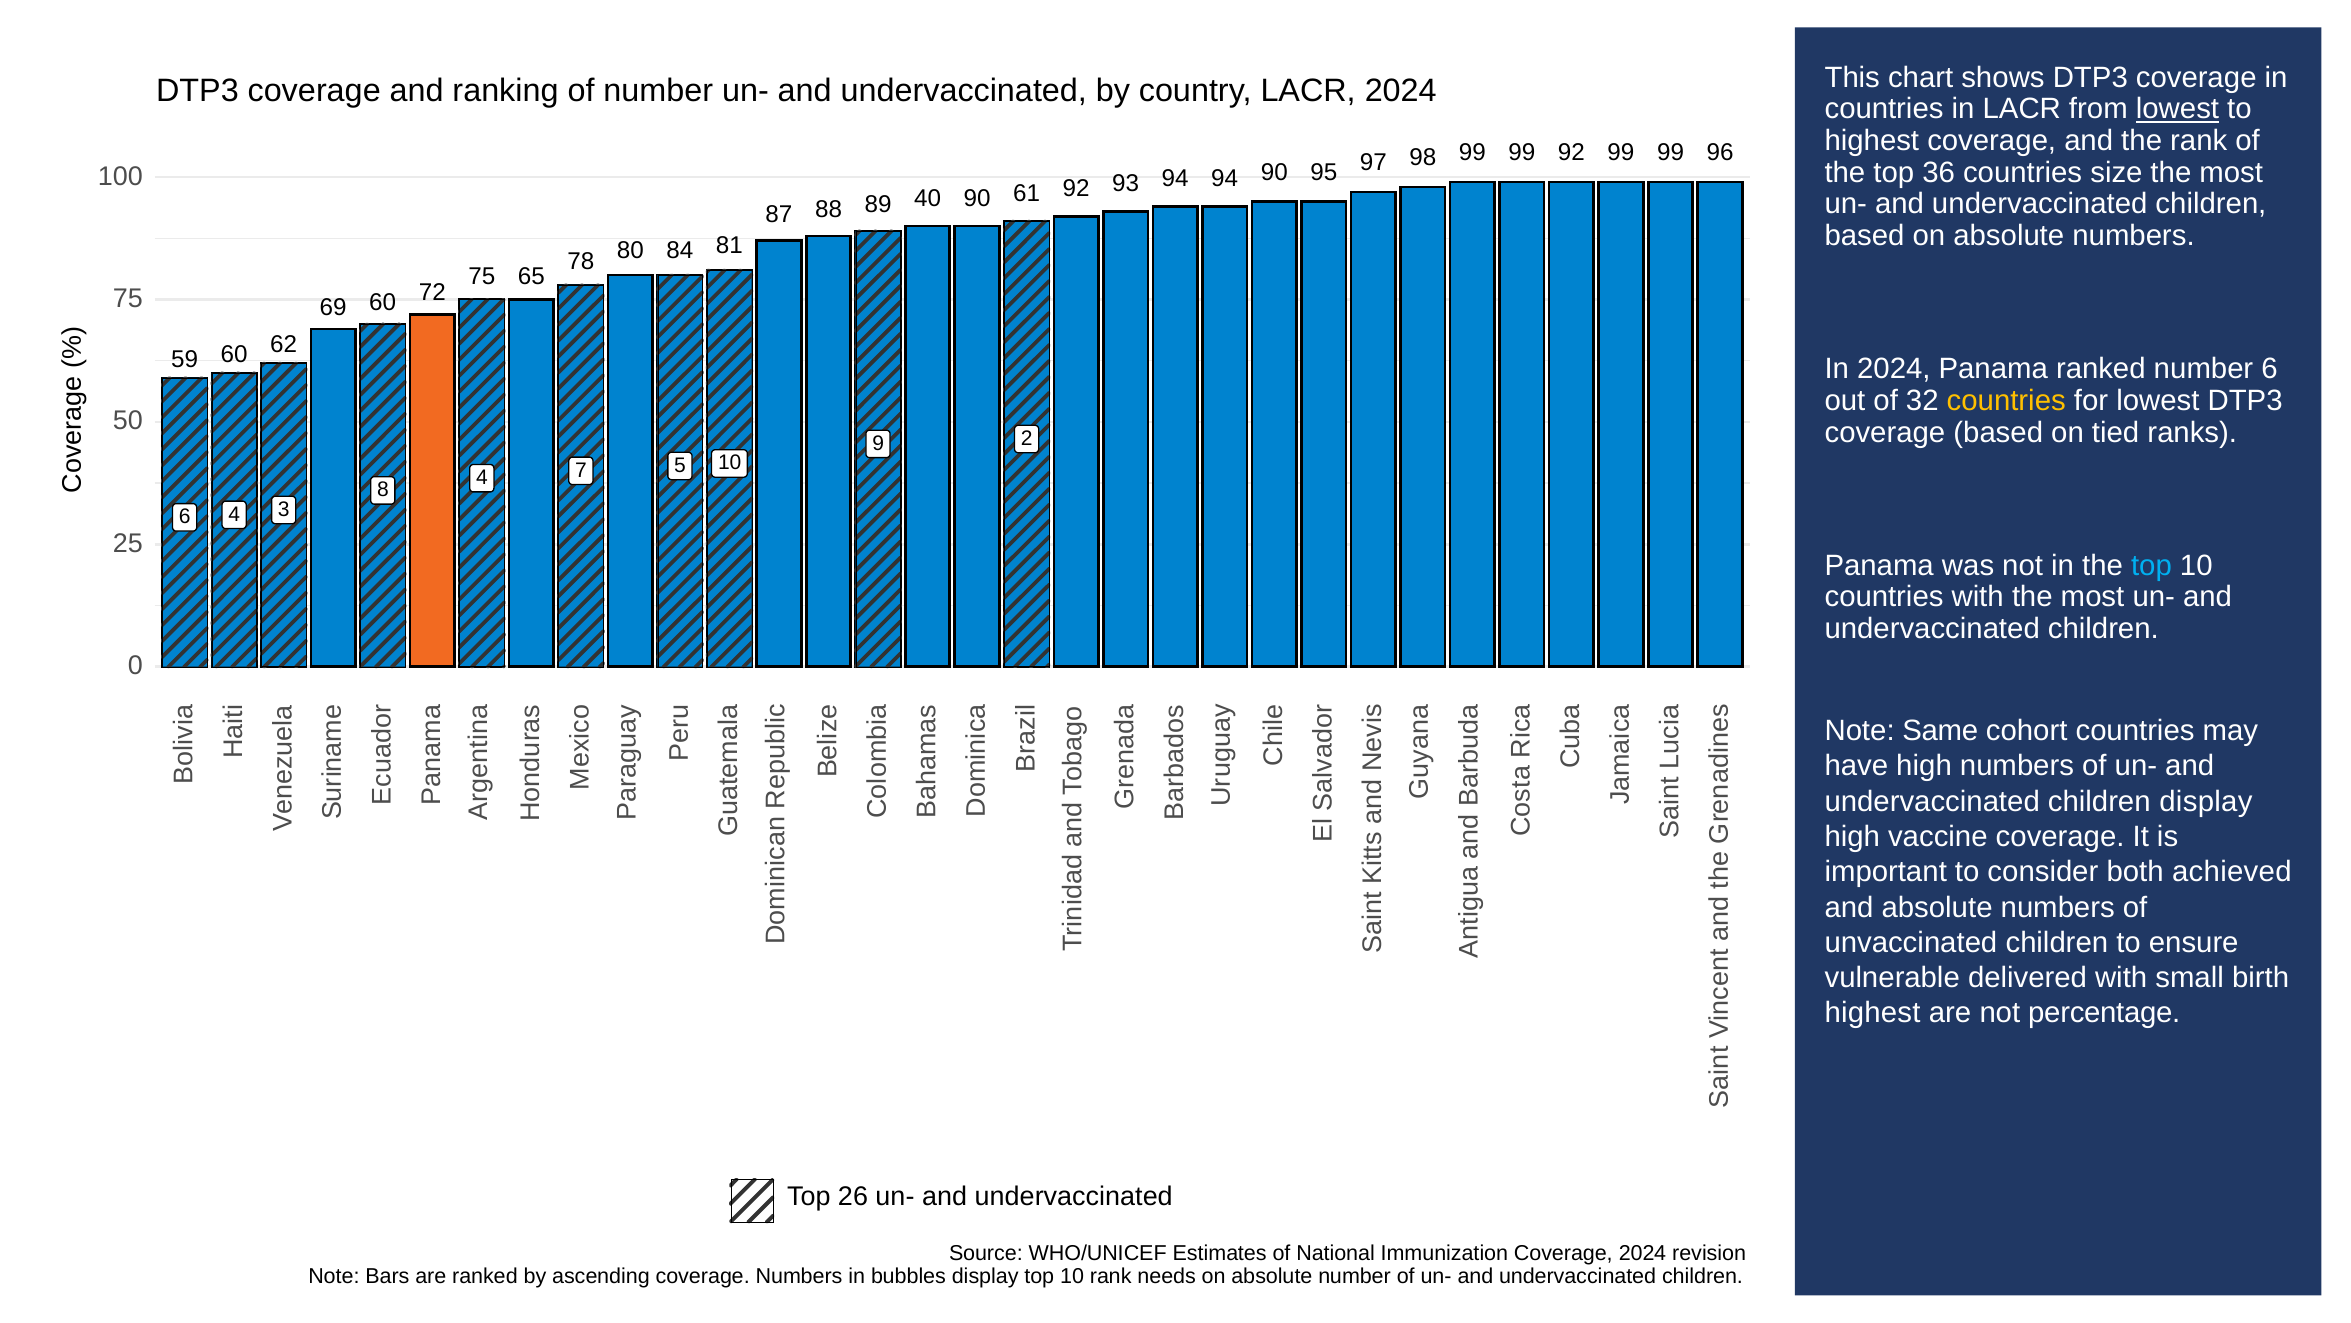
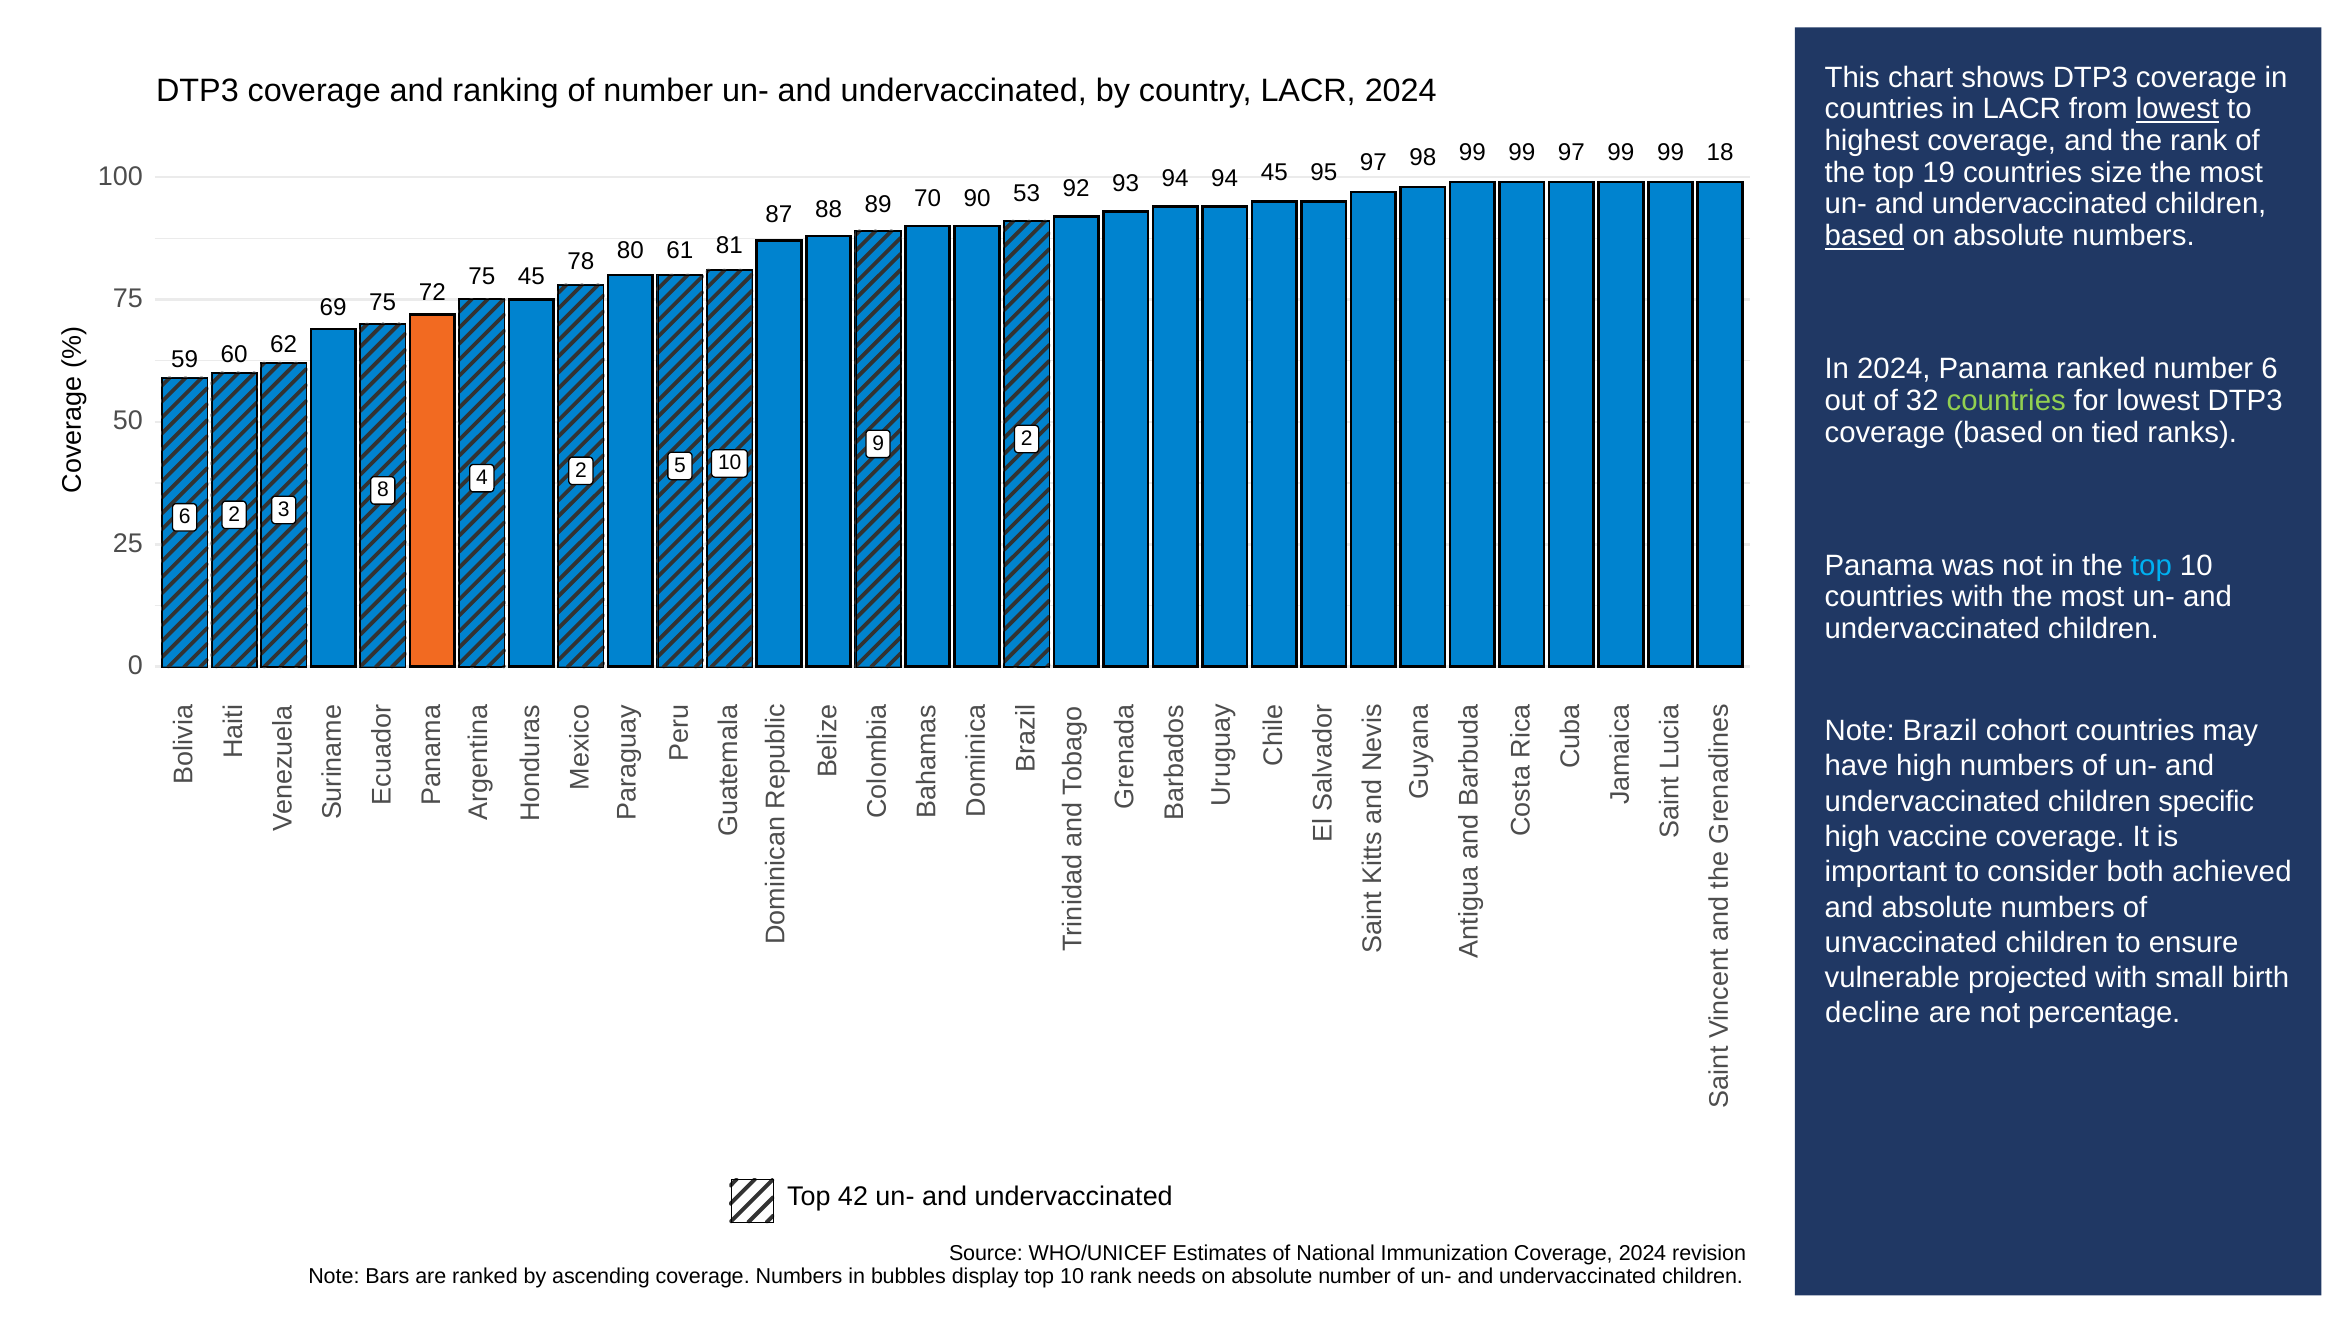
96: 96 -> 18
36: 36 -> 19
94 90: 90 -> 45
98 92: 92 -> 97
40: 40 -> 70
61: 61 -> 53
based at (1865, 236) underline: none -> present
84: 84 -> 61
75 65: 65 -> 45
69 60: 60 -> 75
countries at (2006, 401) colour: yellow -> light green
4 7: 7 -> 2
6 4: 4 -> 2
Same: Same -> Brazil
children display: display -> specific
delivered: delivered -> projected
highest at (1873, 1013): highest -> decline
26: 26 -> 42
